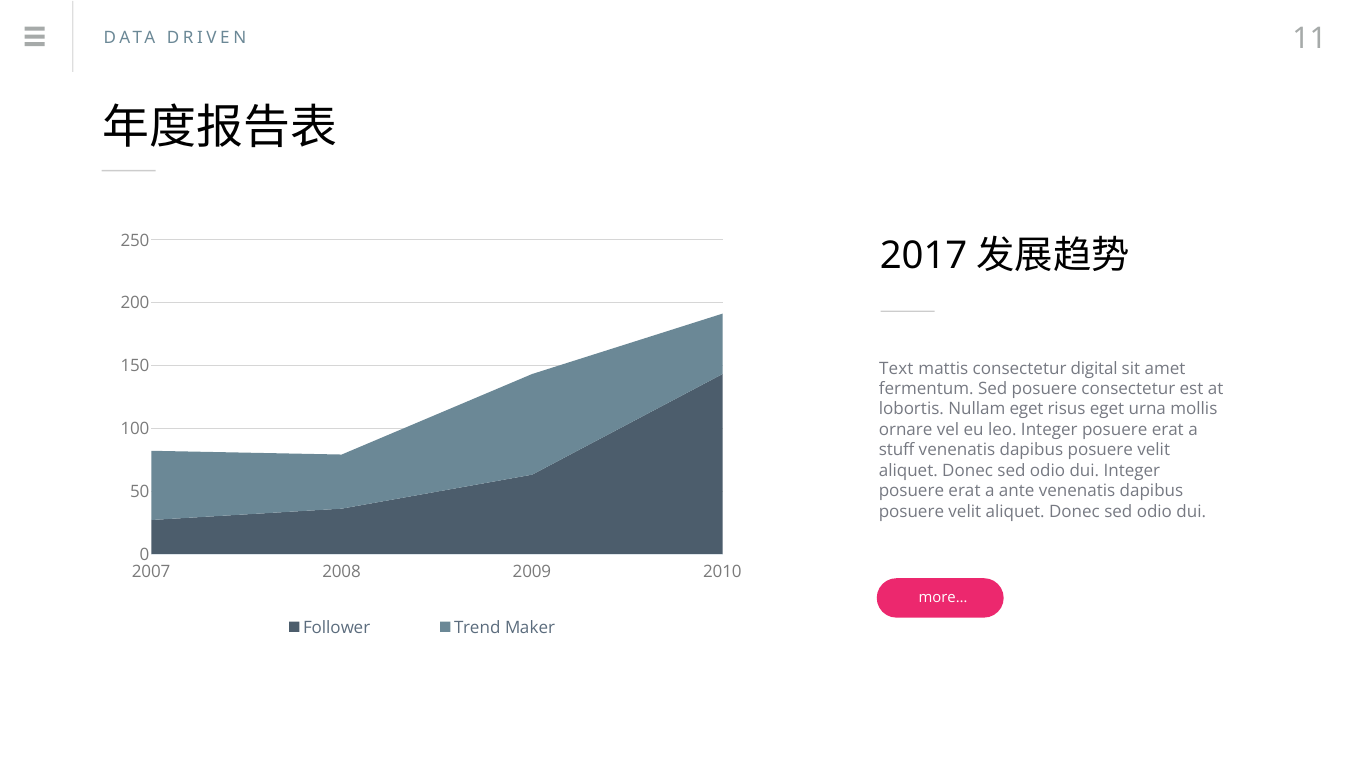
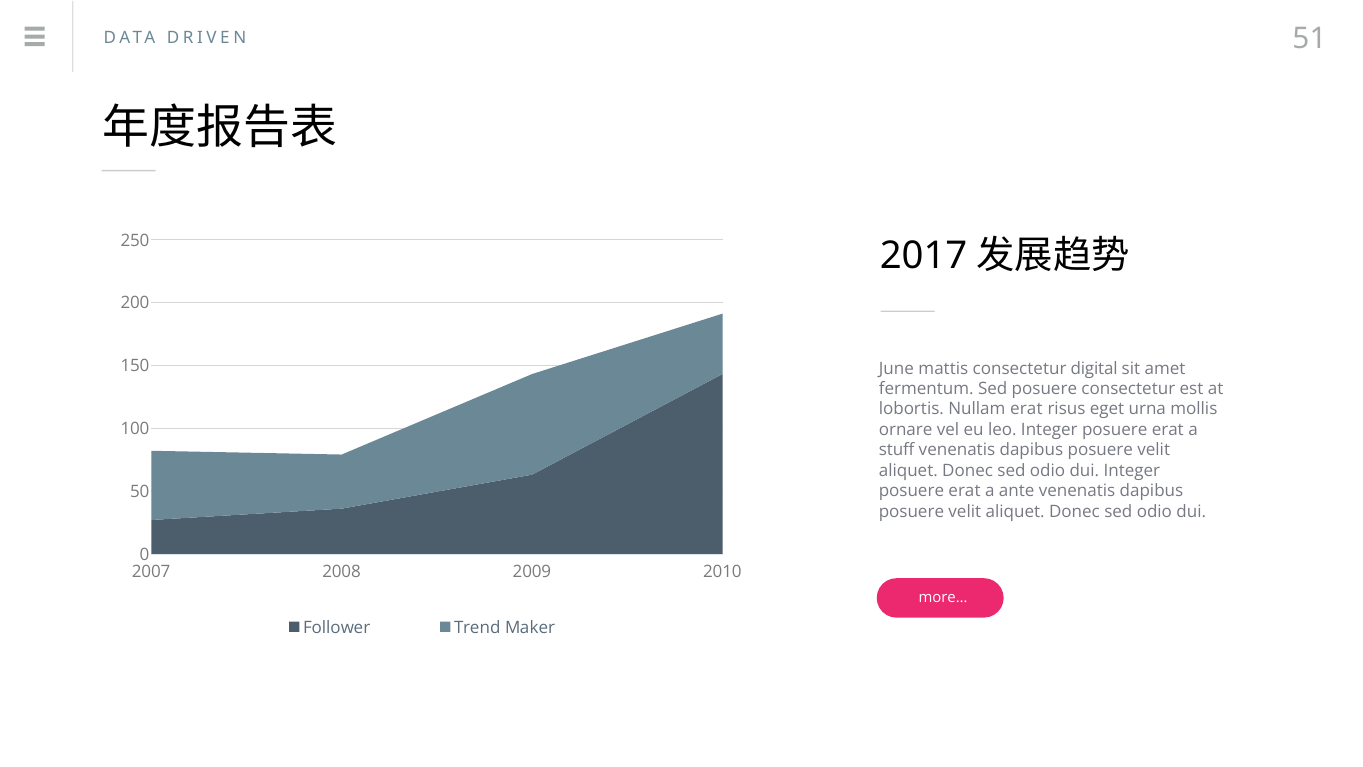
11: 11 -> 51
Text: Text -> June
Nullam eget: eget -> erat
